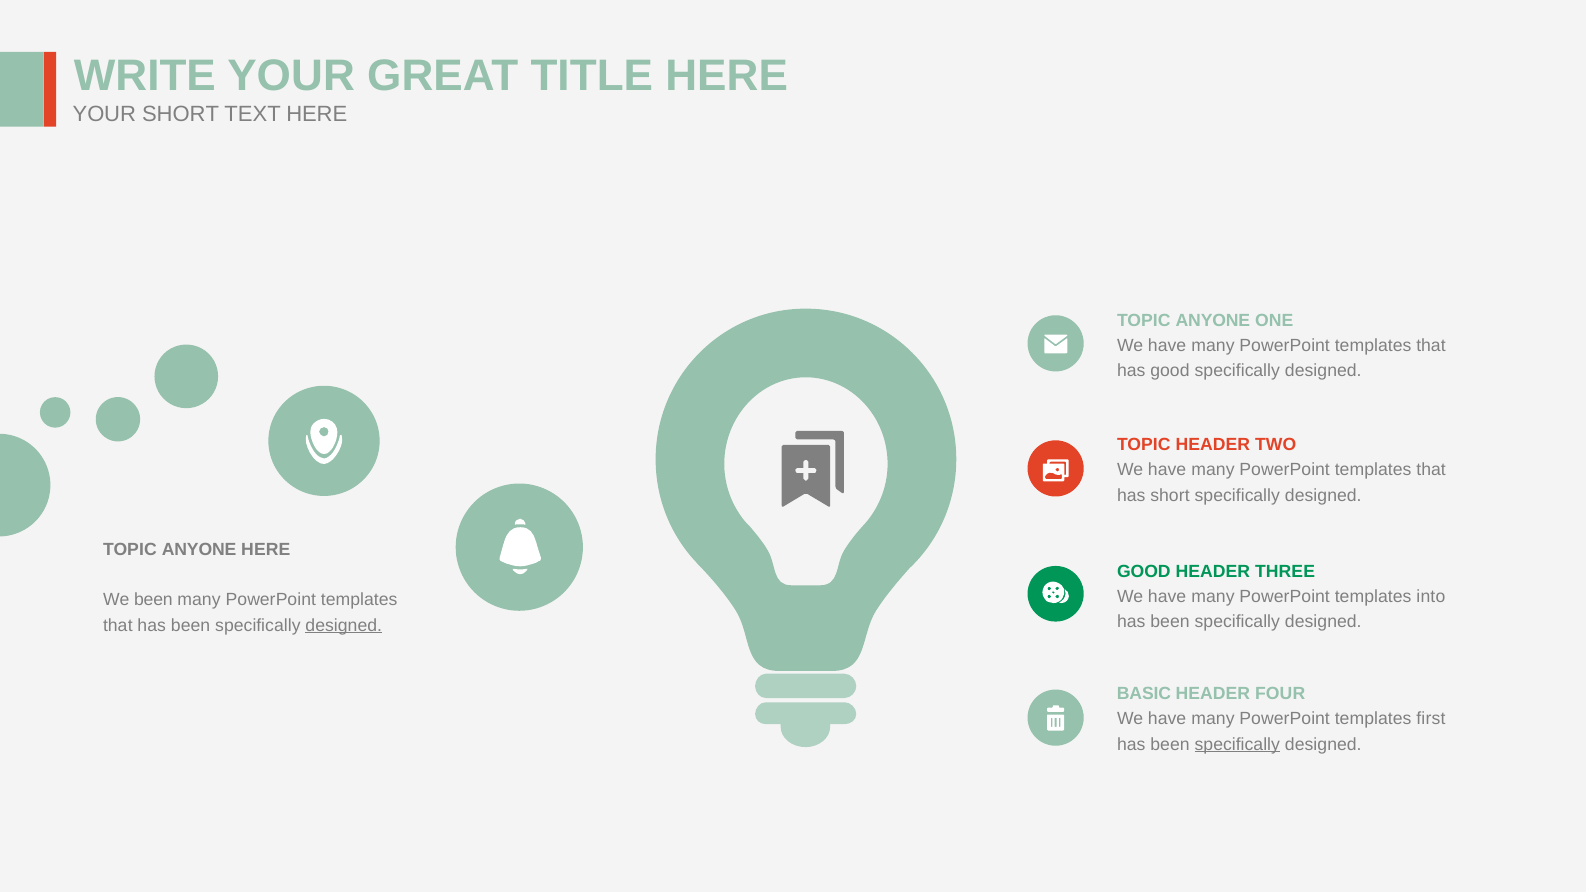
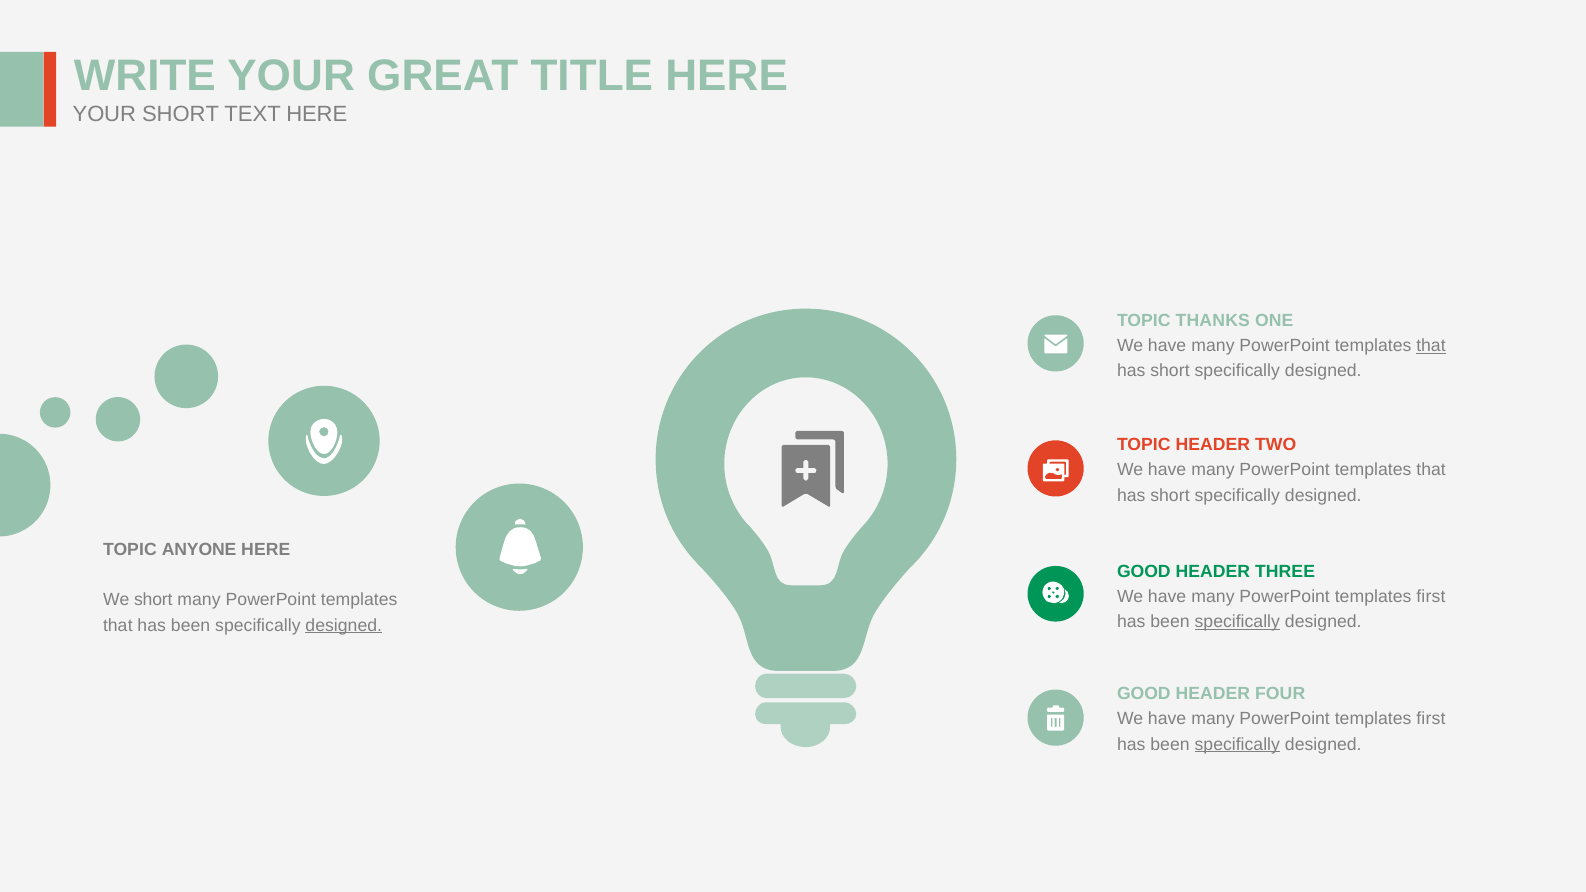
ANYONE at (1213, 320): ANYONE -> THANKS
that at (1431, 346) underline: none -> present
good at (1170, 371): good -> short
into at (1431, 597): into -> first
We been: been -> short
specifically at (1237, 622) underline: none -> present
BASIC at (1144, 694): BASIC -> GOOD
